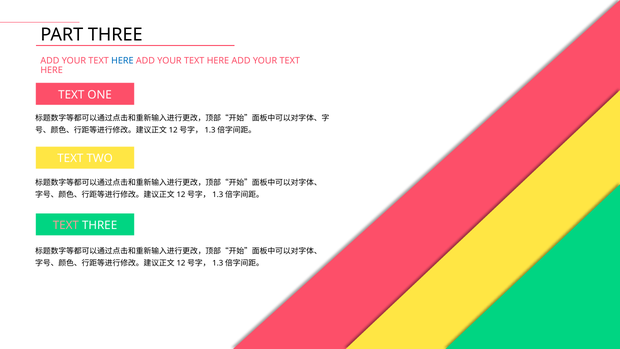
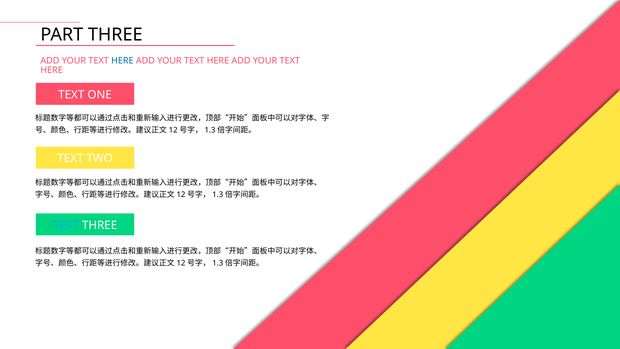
TEXT at (66, 225) colour: pink -> light blue
